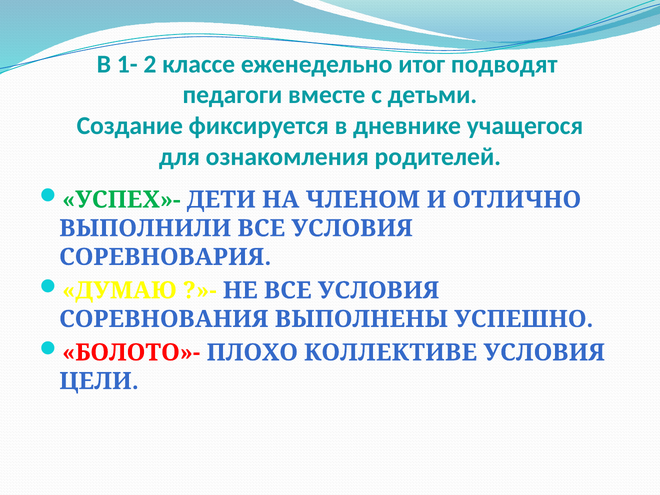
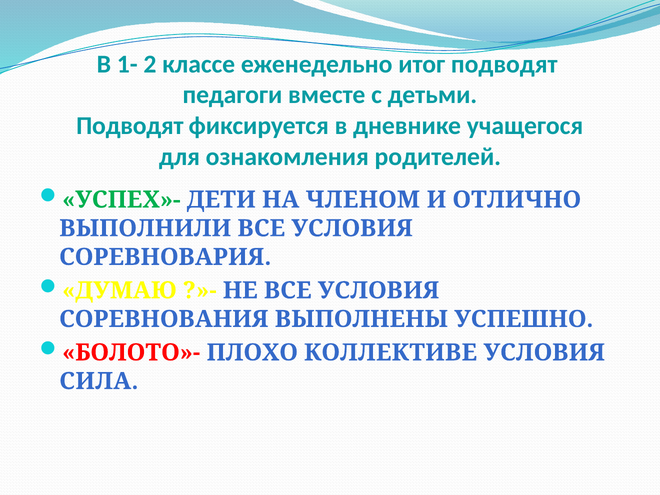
Создание at (130, 126): Создание -> Подводят
ЦЕЛИ: ЦЕЛИ -> СИЛА
